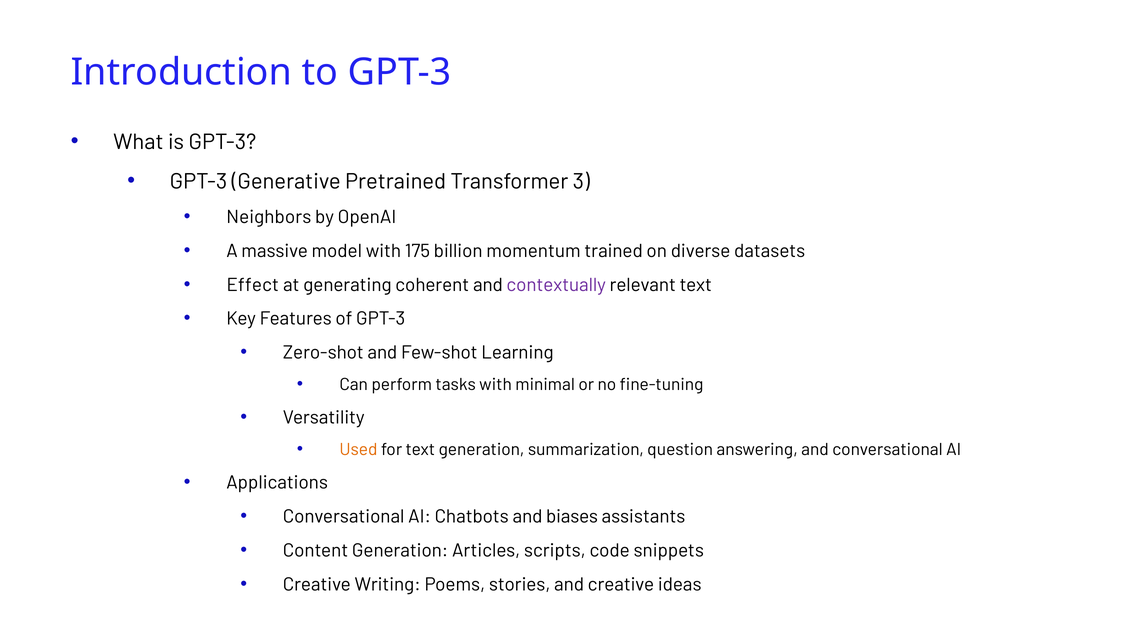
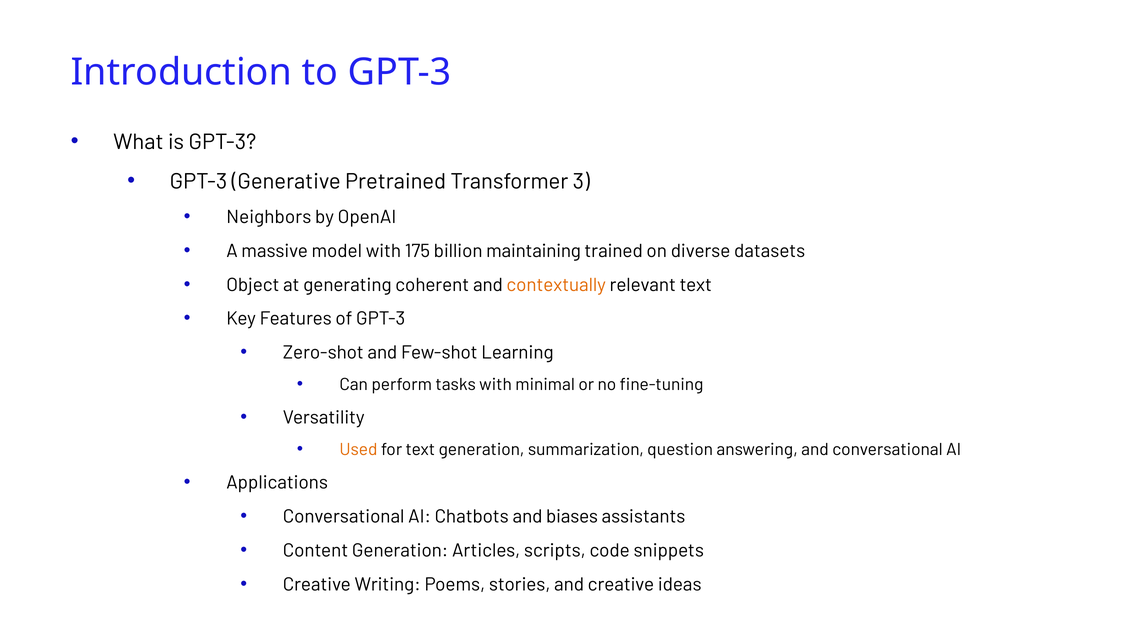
momentum: momentum -> maintaining
Effect: Effect -> Object
contextually colour: purple -> orange
